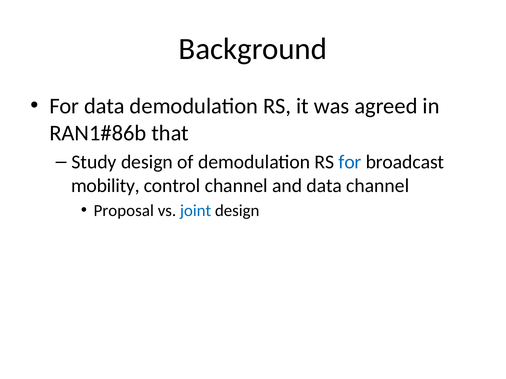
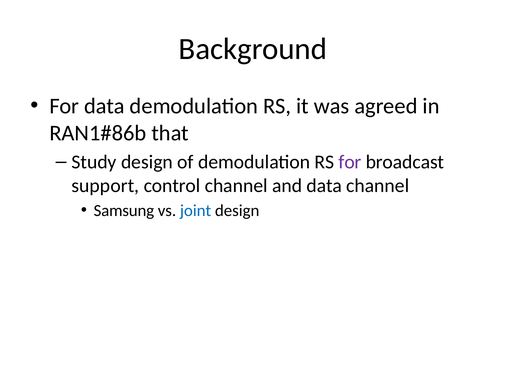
for at (350, 162) colour: blue -> purple
mobility: mobility -> support
Proposal: Proposal -> Samsung
